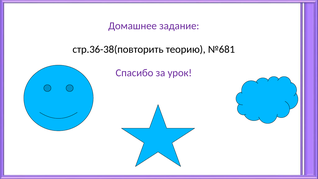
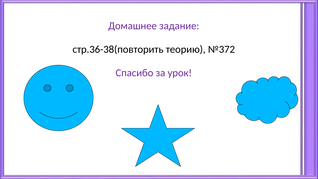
№681: №681 -> №372
